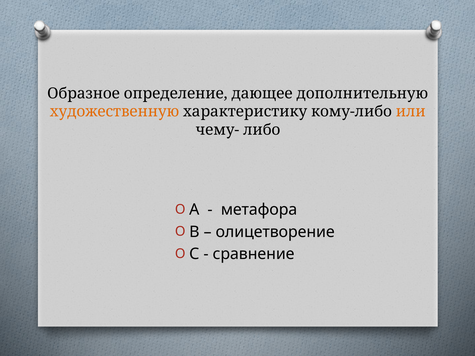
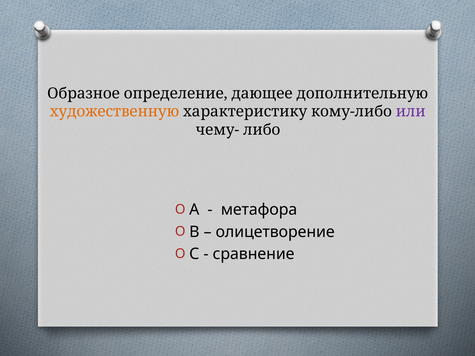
или colour: orange -> purple
